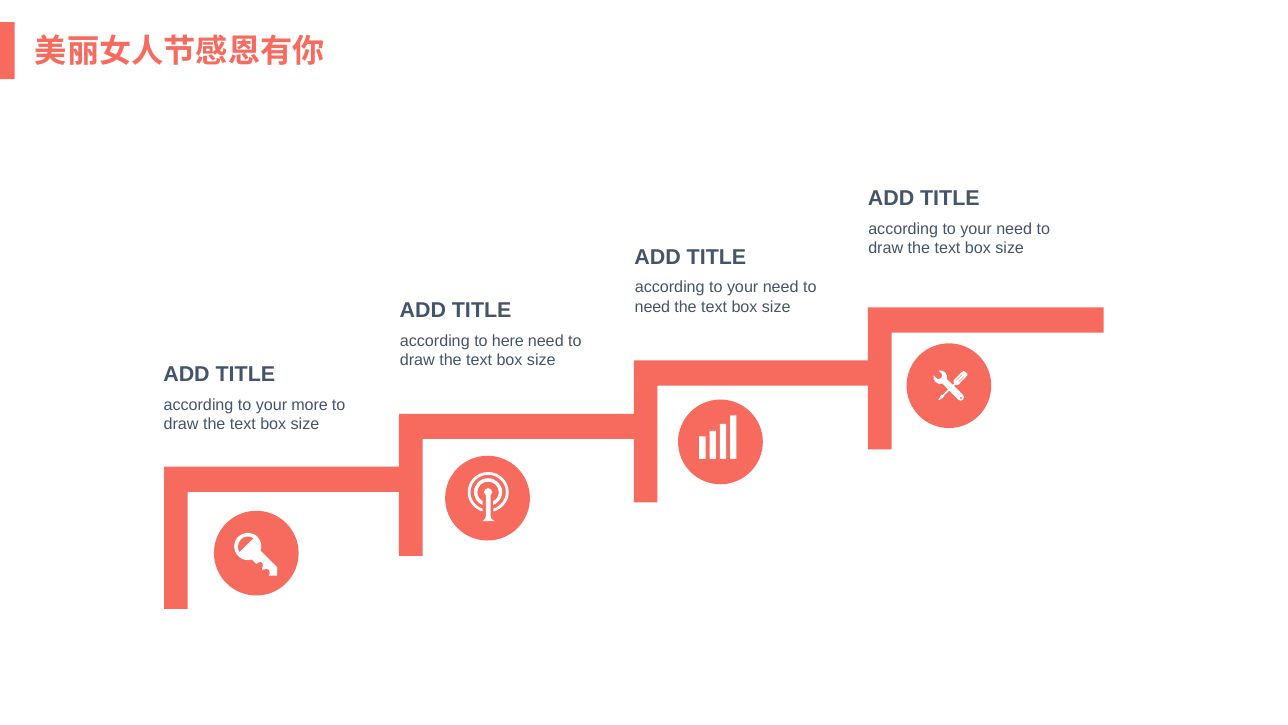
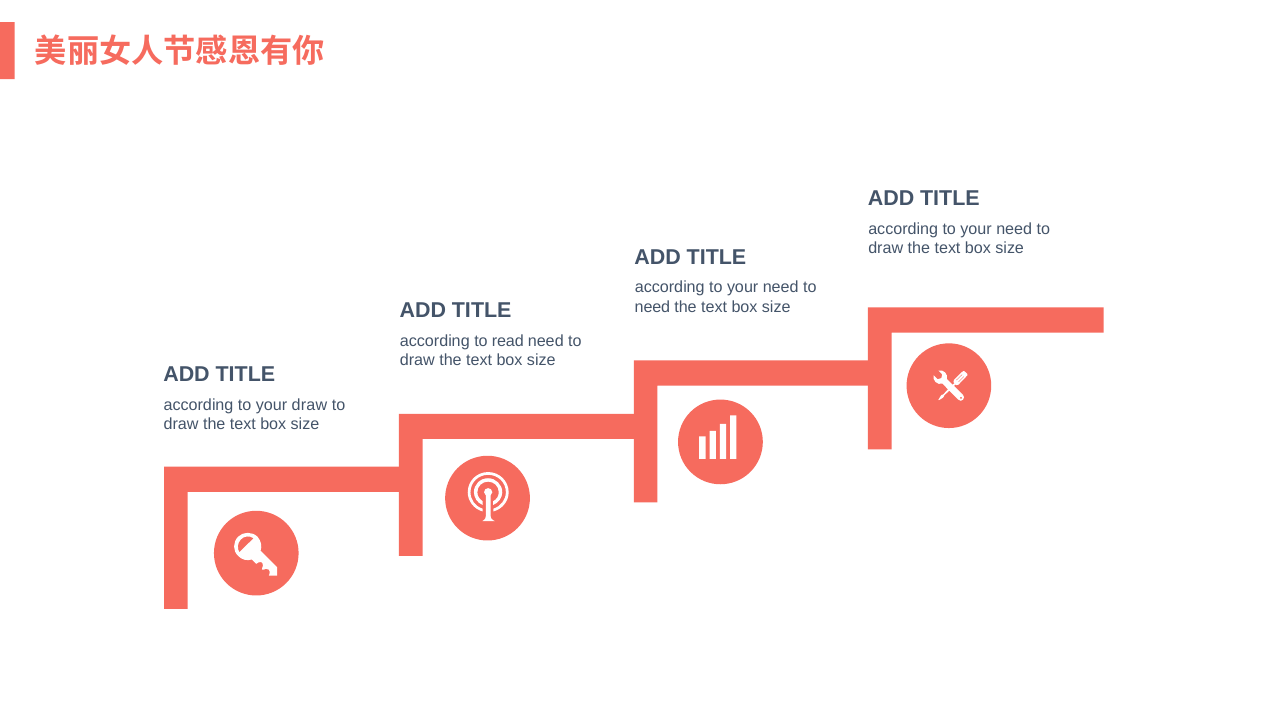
here: here -> read
your more: more -> draw
